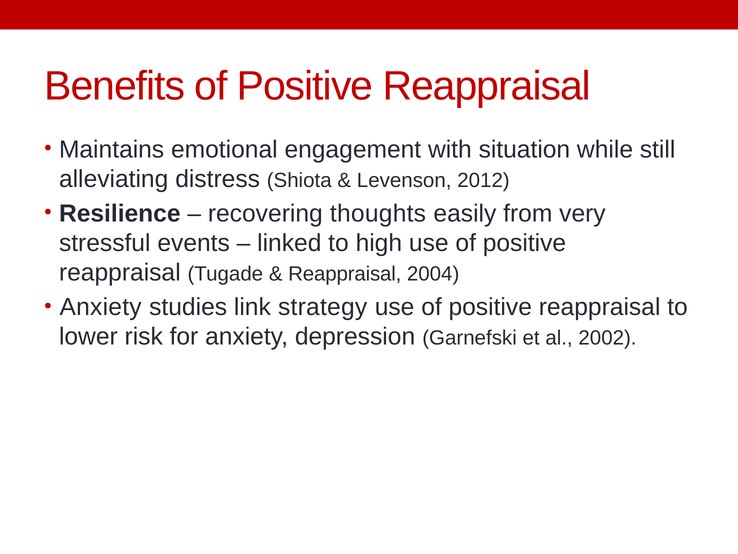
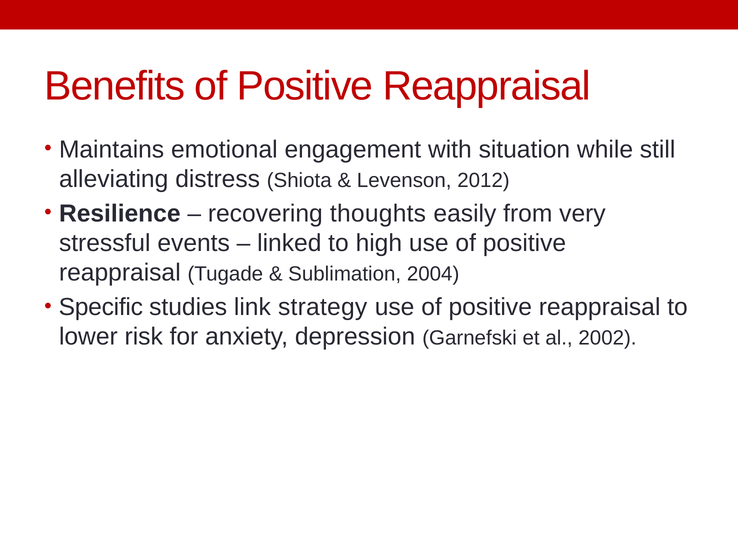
Reappraisal at (345, 274): Reappraisal -> Sublimation
Anxiety at (101, 307): Anxiety -> Specific
